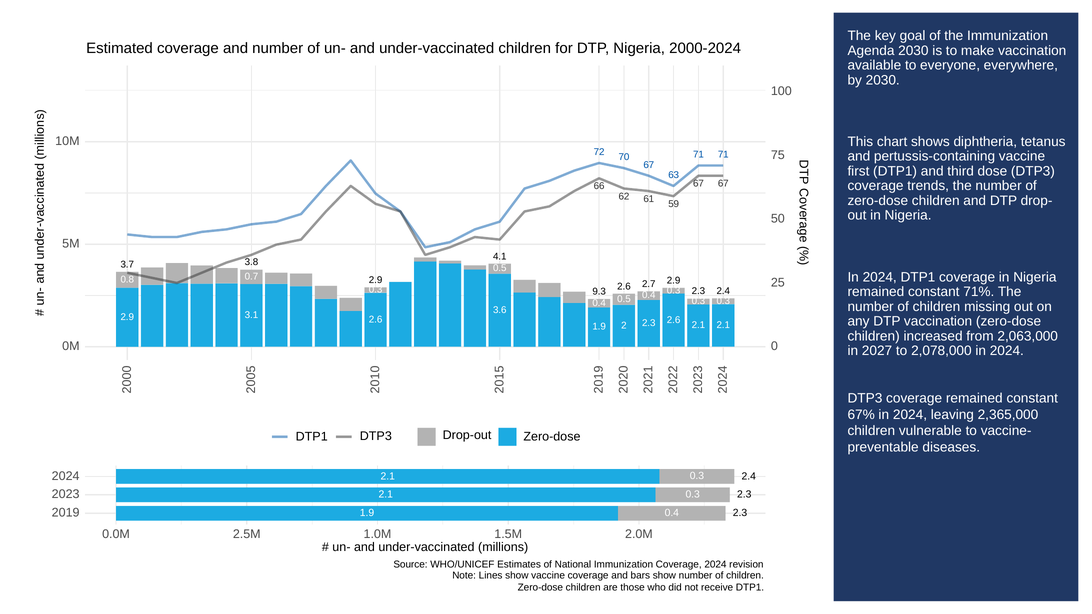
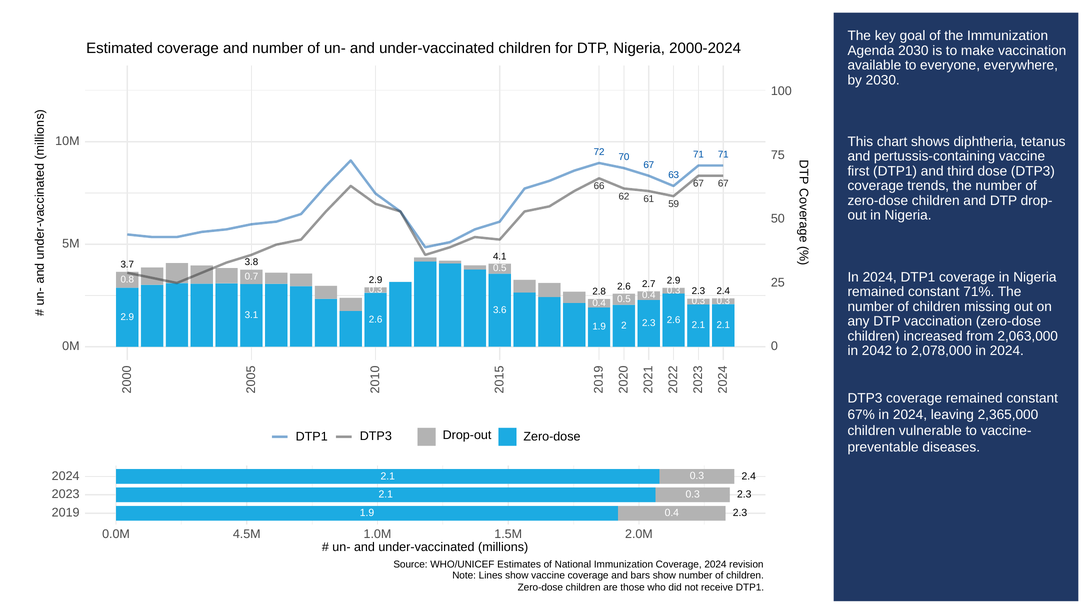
9.3: 9.3 -> 2.8
2027: 2027 -> 2042
2.5M: 2.5M -> 4.5M
